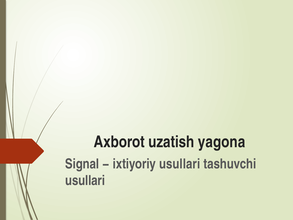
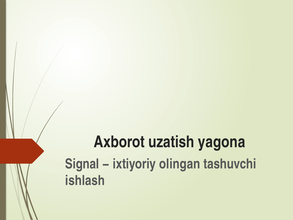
ixtiyoriy usullari: usullari -> olingan
usullari at (85, 180): usullari -> ishlash
